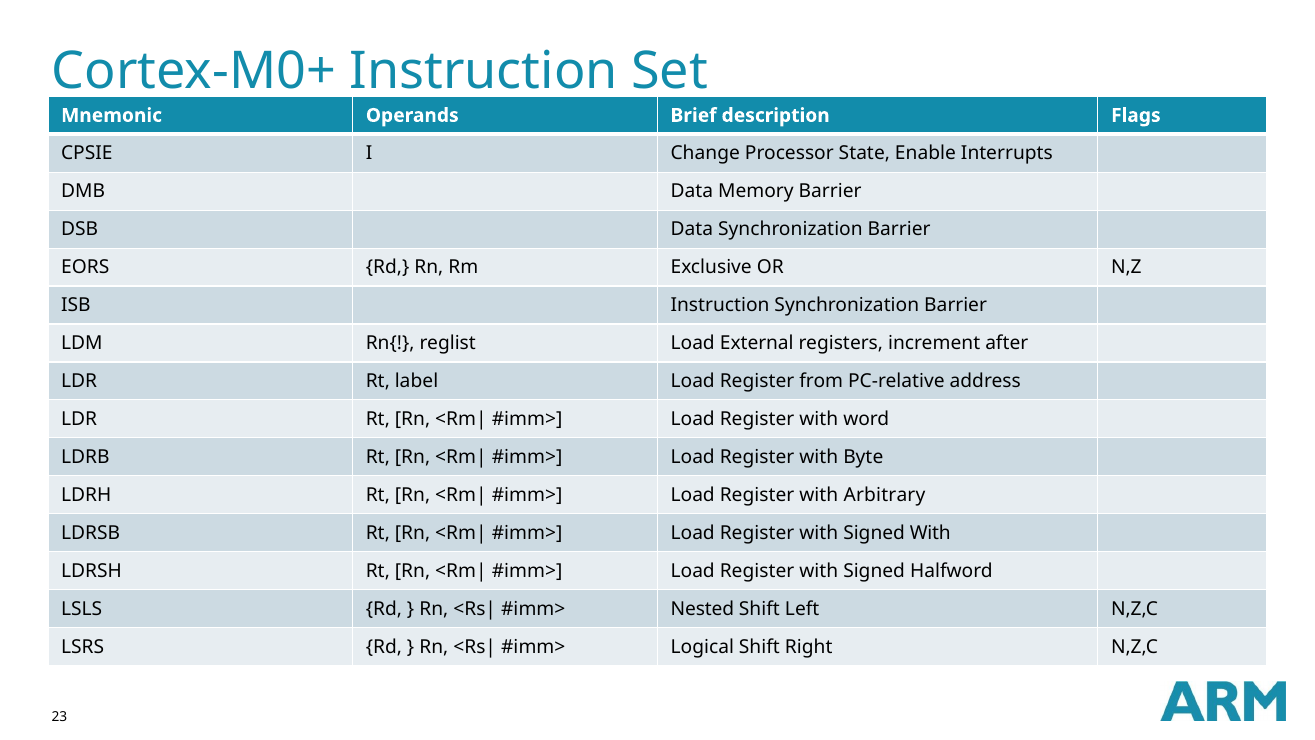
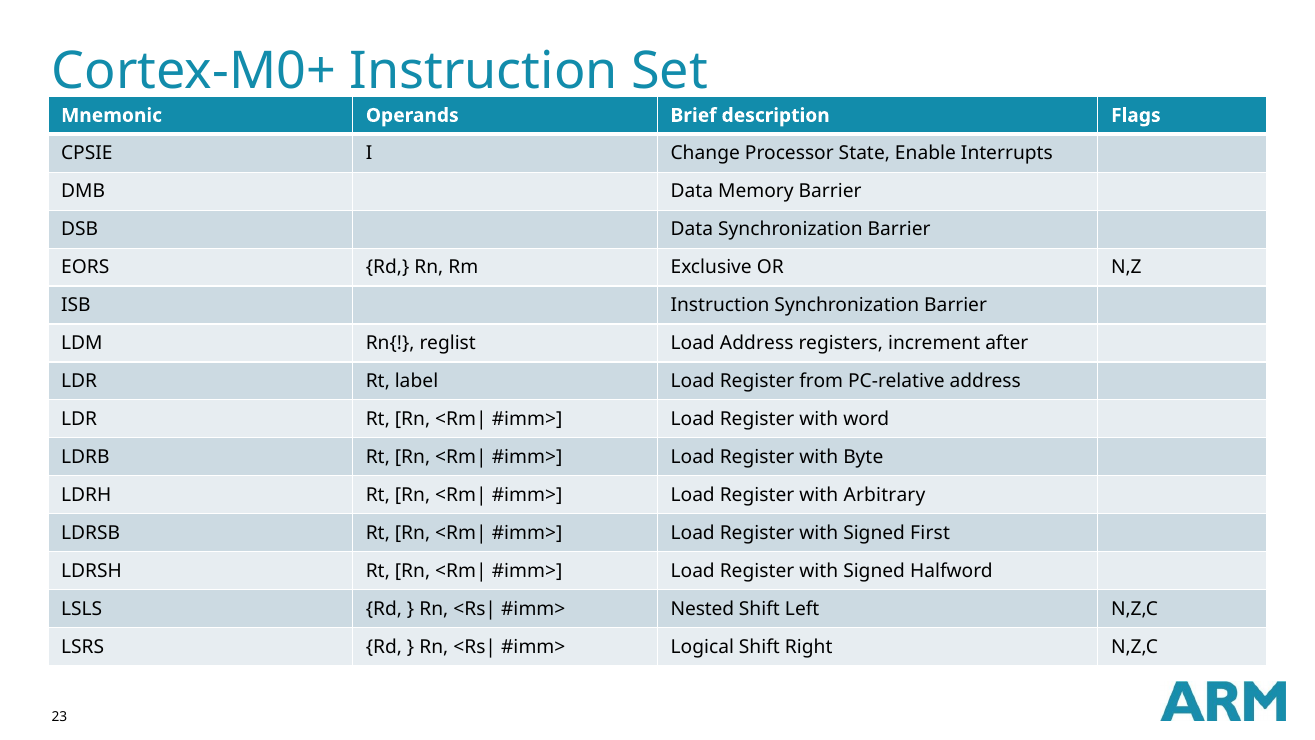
Load External: External -> Address
Signed With: With -> First
